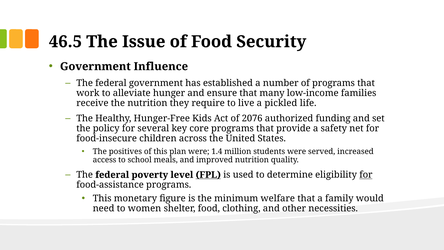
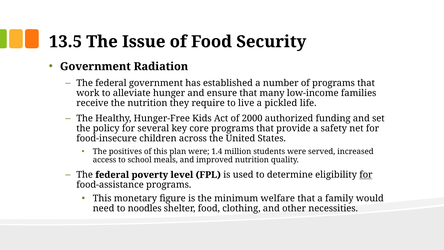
46.5: 46.5 -> 13.5
Influence: Influence -> Radiation
2076: 2076 -> 2000
FPL underline: present -> none
women: women -> noodles
